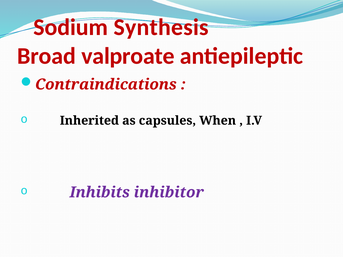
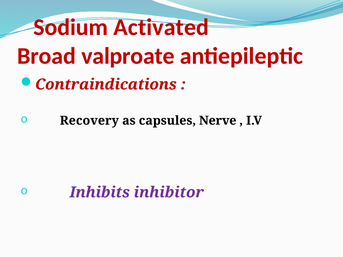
Synthesis: Synthesis -> Activated
Inherited: Inherited -> Recovery
When: When -> Nerve
